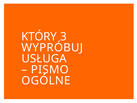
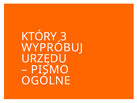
USŁUGA: USŁUGA -> URZĘDU
